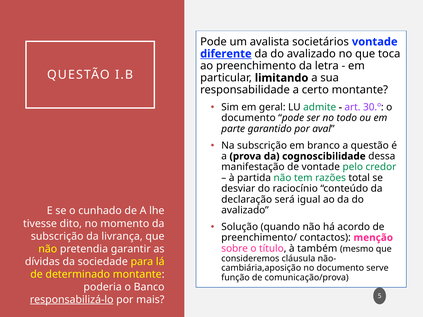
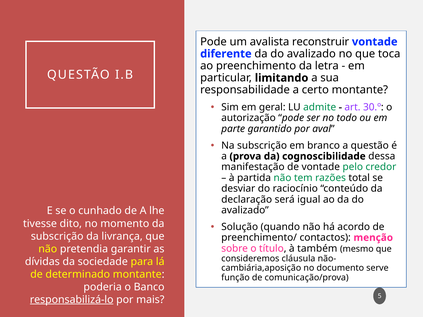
societários: societários -> reconstruir
diferente underline: present -> none
documento at (248, 118): documento -> autorização
